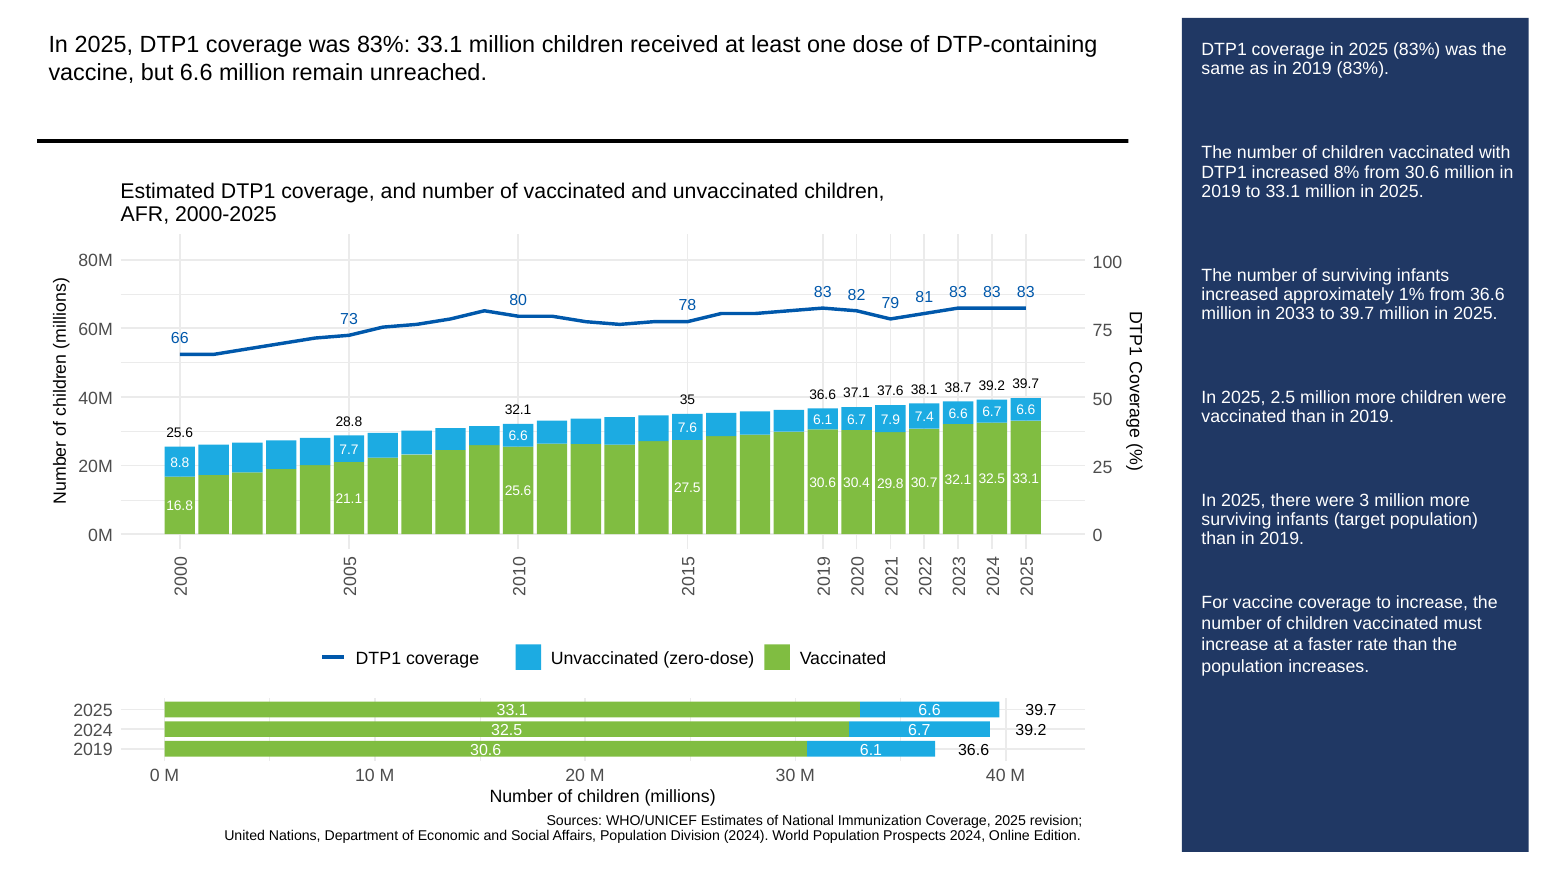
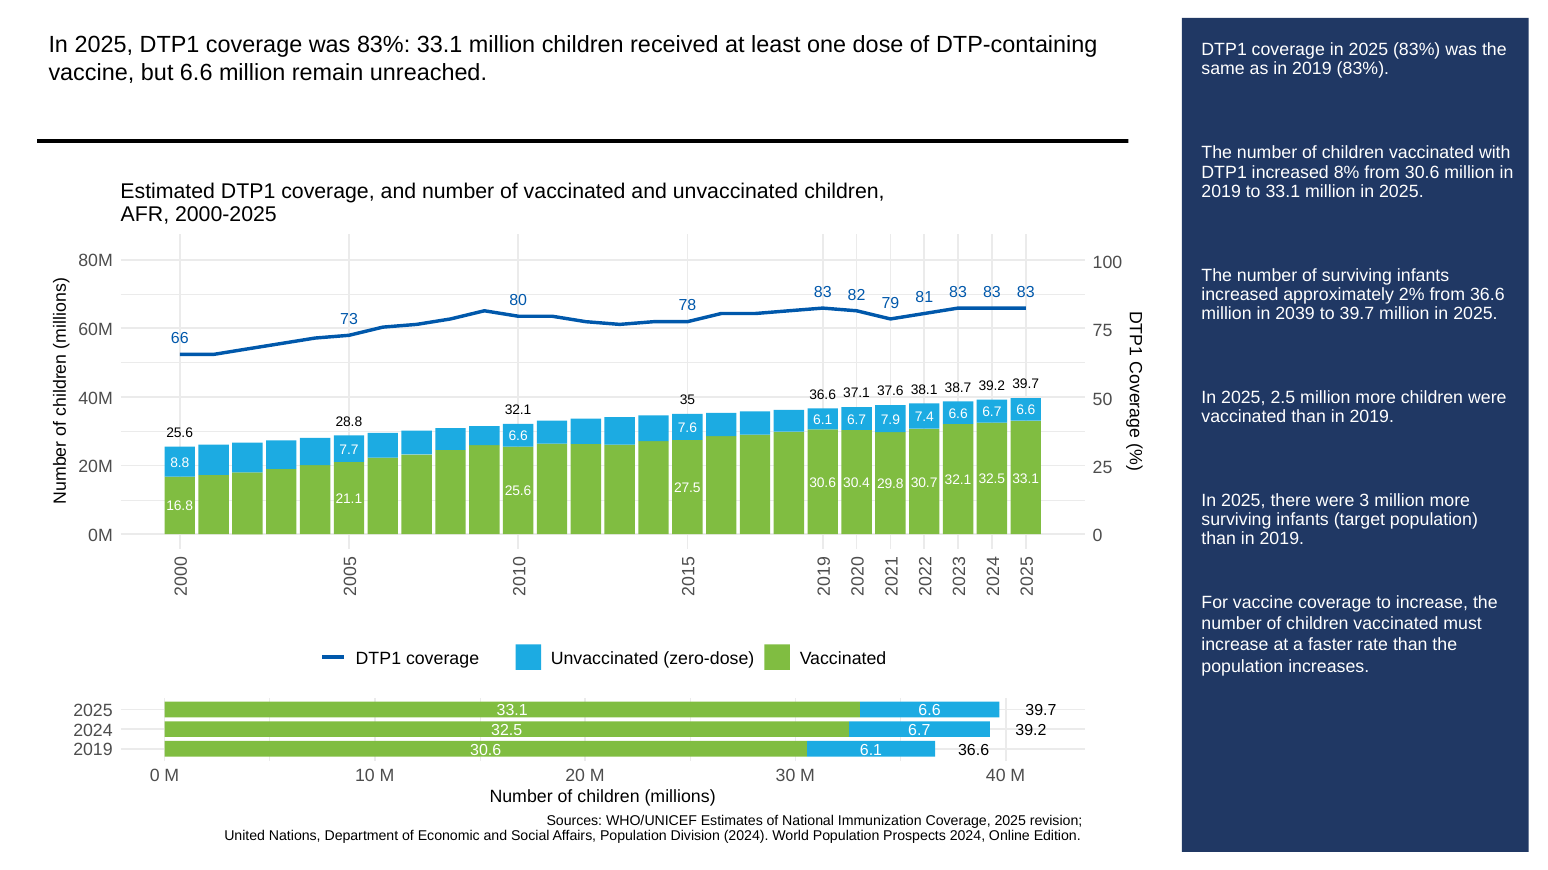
1%: 1% -> 2%
2033: 2033 -> 2039
